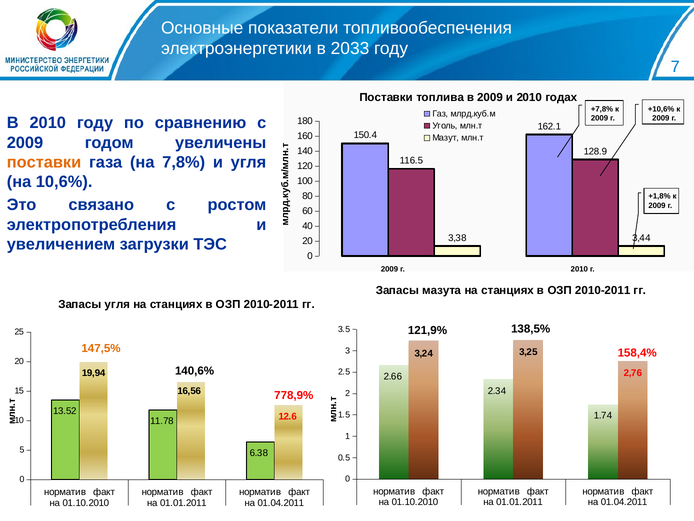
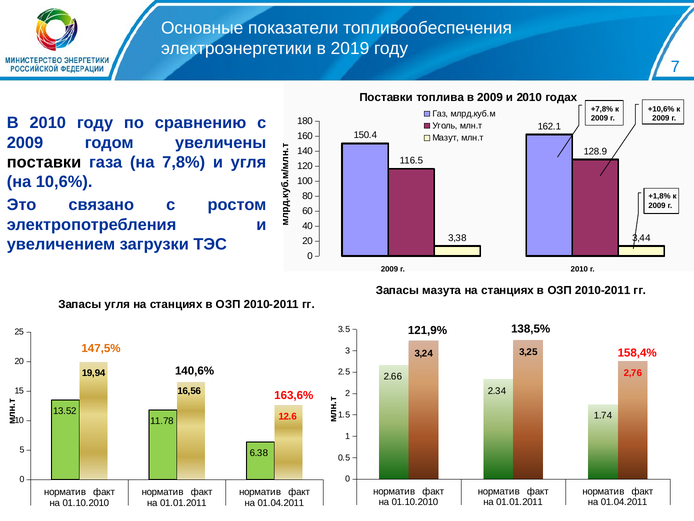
2033: 2033 -> 2019
поставки at (44, 162) colour: orange -> black
778,9%: 778,9% -> 163,6%
